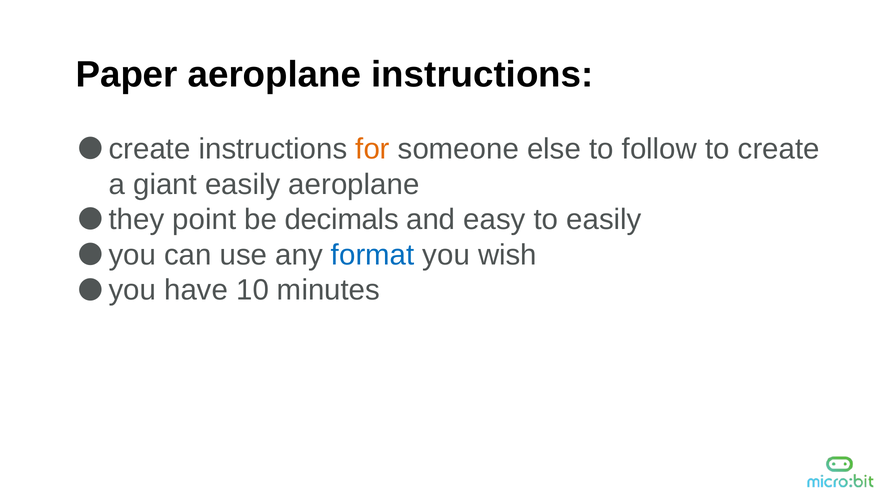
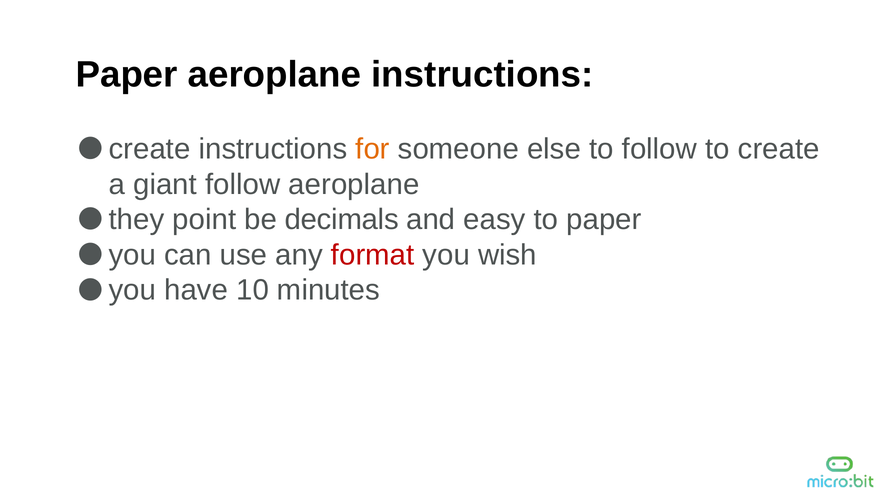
giant easily: easily -> follow
to easily: easily -> paper
format colour: blue -> red
